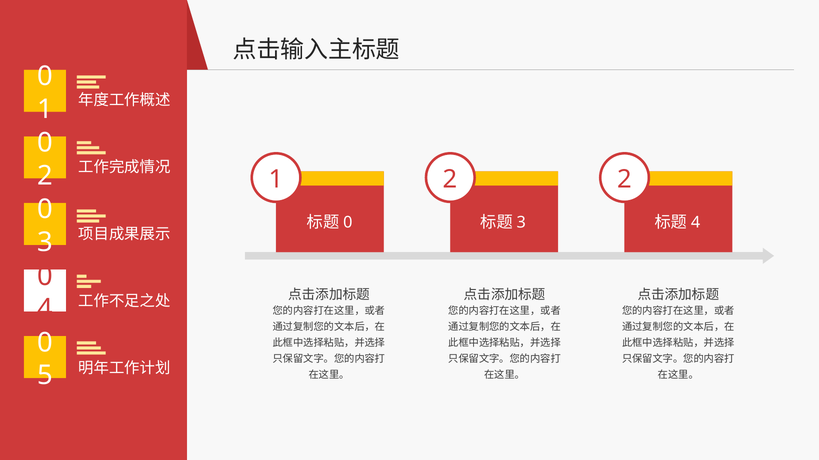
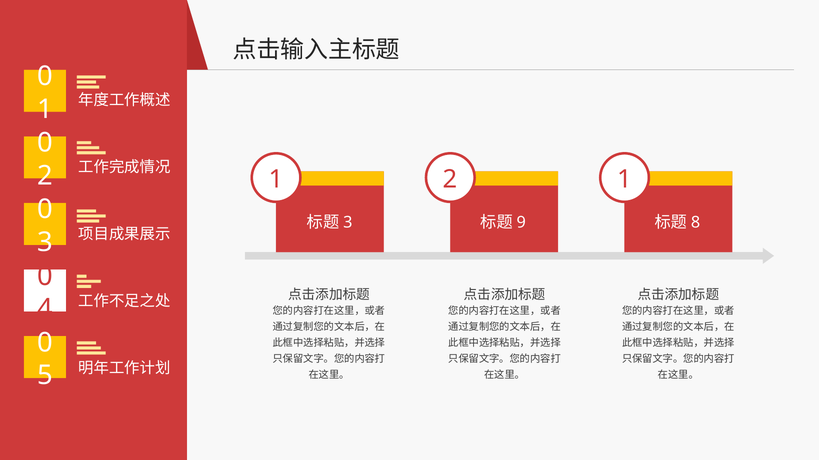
1 2: 2 -> 1
0 at (348, 223): 0 -> 3
3 at (521, 223): 3 -> 9
4 at (696, 223): 4 -> 8
